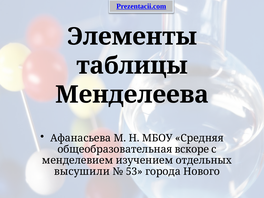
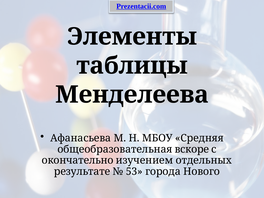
менделевием: менделевием -> окончательно
высушили: высушили -> результате
